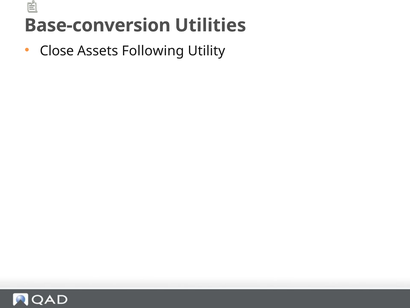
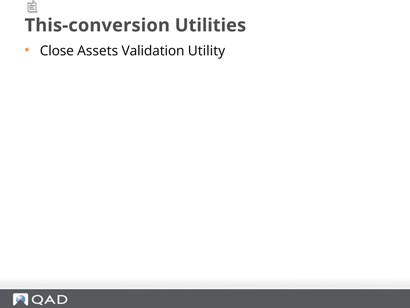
Base-conversion: Base-conversion -> This-conversion
Following: Following -> Validation
